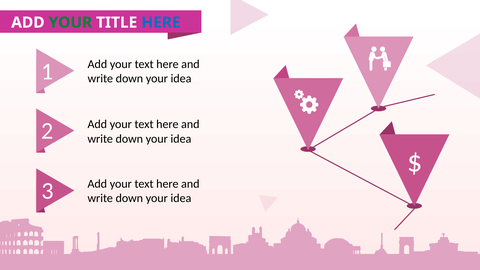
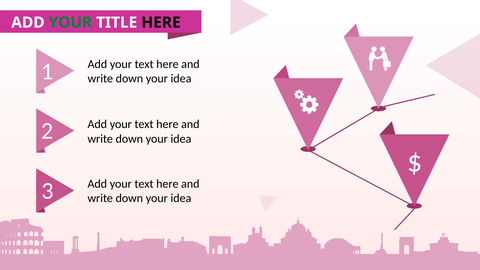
HERE at (161, 23) colour: blue -> black
